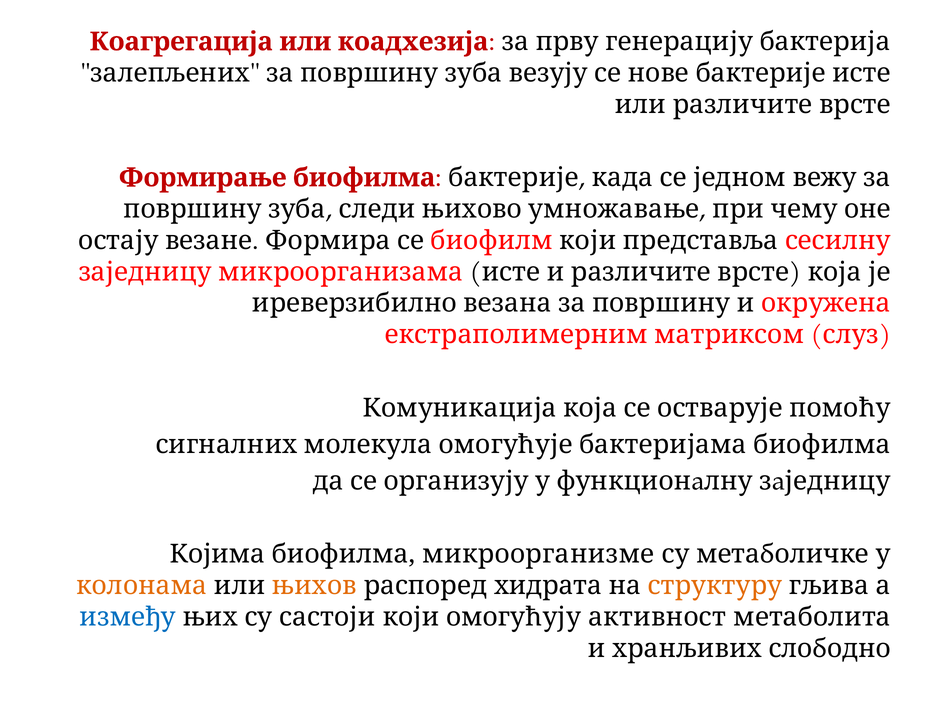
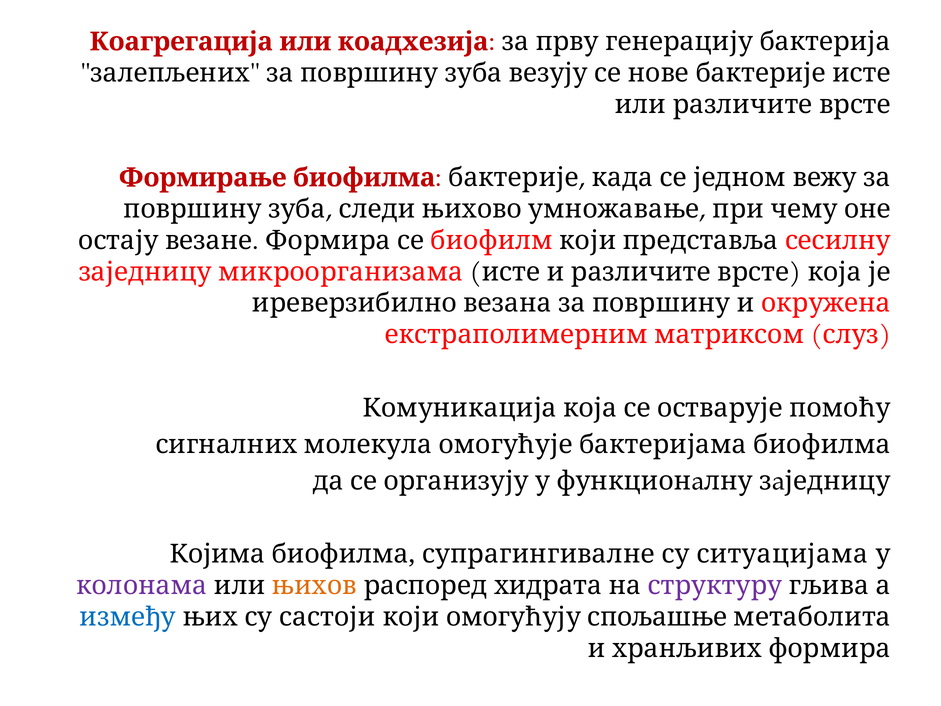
микроорганизме: микроорганизме -> супрагингивалне
метаболичке: метаболичке -> ситуацијама
колонама colour: orange -> purple
структуру colour: orange -> purple
активност: активност -> спољашње
хранљивих слободно: слободно -> формира
